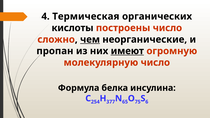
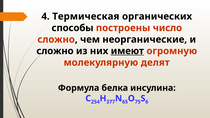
кислоты: кислоты -> способы
чем underline: present -> none
пропан at (55, 51): пропан -> сложно
молекулярную число: число -> делят
